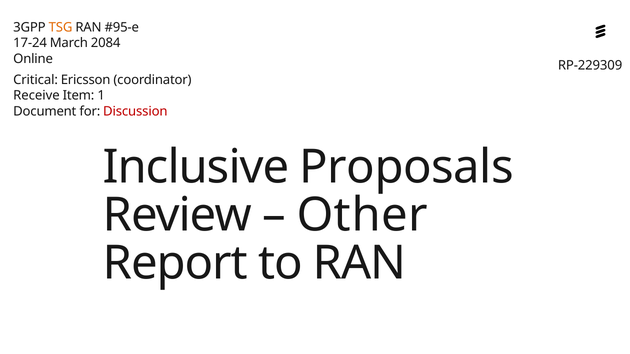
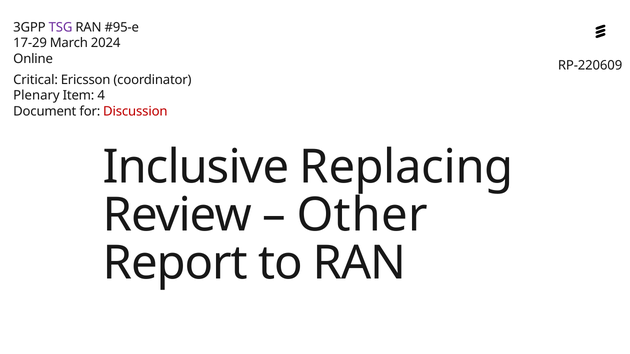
TSG colour: orange -> purple
17-24: 17-24 -> 17-29
2084: 2084 -> 2024
RP-229309: RP-229309 -> RP-220609
Receive: Receive -> Plenary
1: 1 -> 4
Proposals: Proposals -> Replacing
